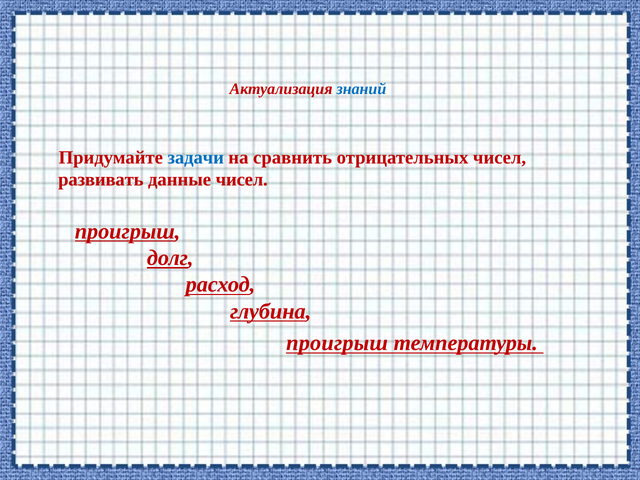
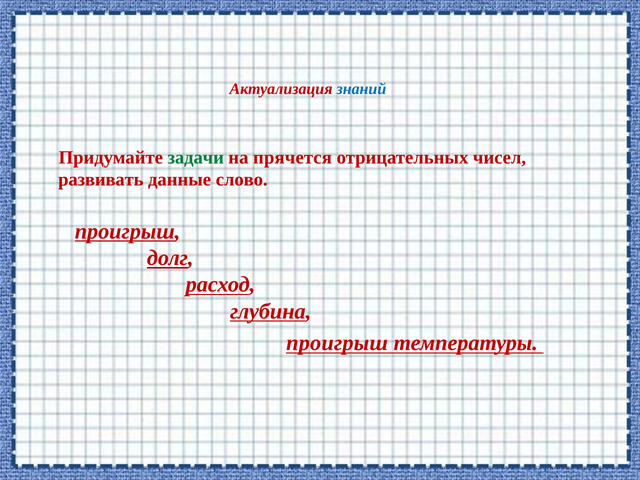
задачи colour: blue -> green
сравнить: сравнить -> прячется
данные чисел: чисел -> слово
